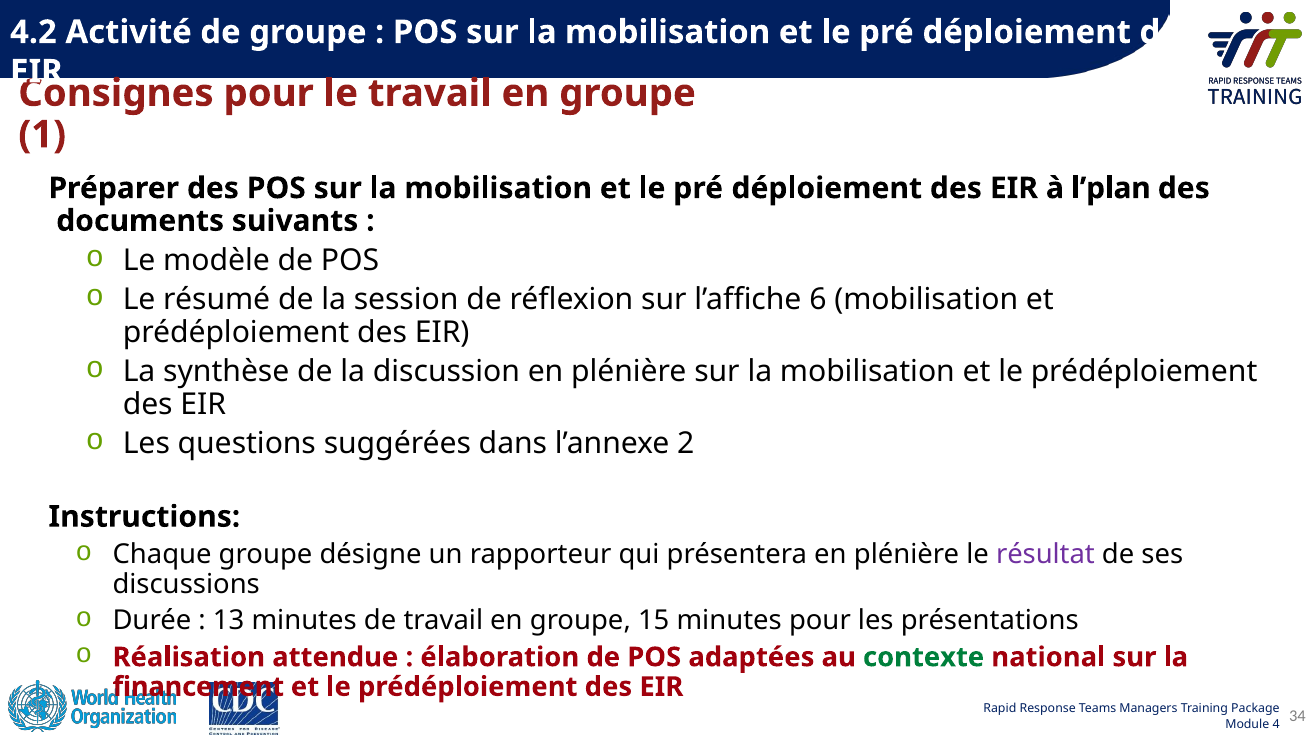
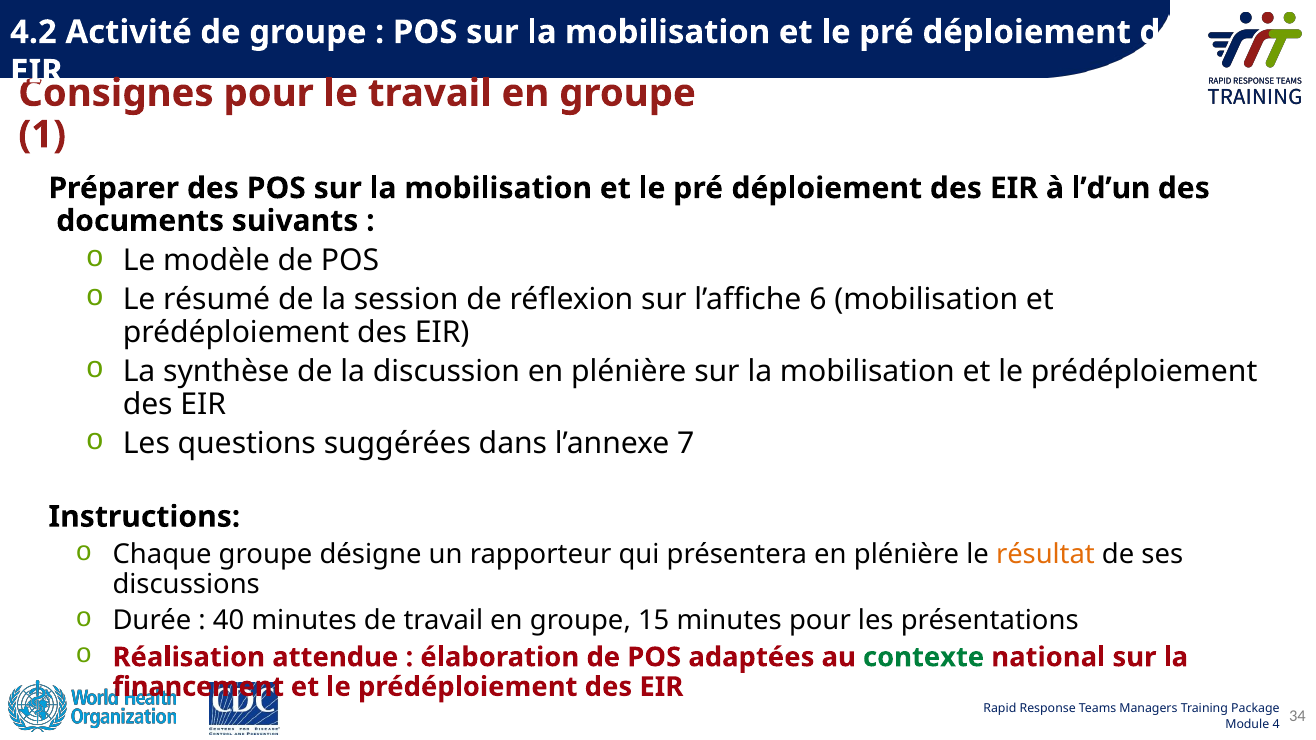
l’plan: l’plan -> l’dʼun
2: 2 -> 7
résultat colour: purple -> orange
13: 13 -> 40
